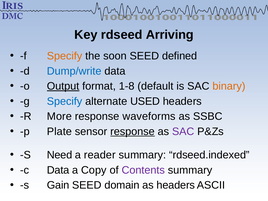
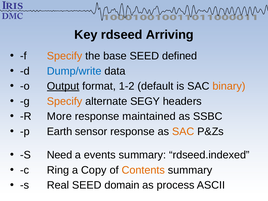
soon: soon -> base
1-8: 1-8 -> 1-2
Specify at (65, 101) colour: blue -> orange
USED: USED -> SEGY
waveforms: waveforms -> maintained
Plate: Plate -> Earth
response at (133, 132) underline: present -> none
SAC at (183, 132) colour: purple -> orange
reader: reader -> events
c Data: Data -> Ring
Contents colour: purple -> orange
Gain: Gain -> Real
as headers: headers -> process
